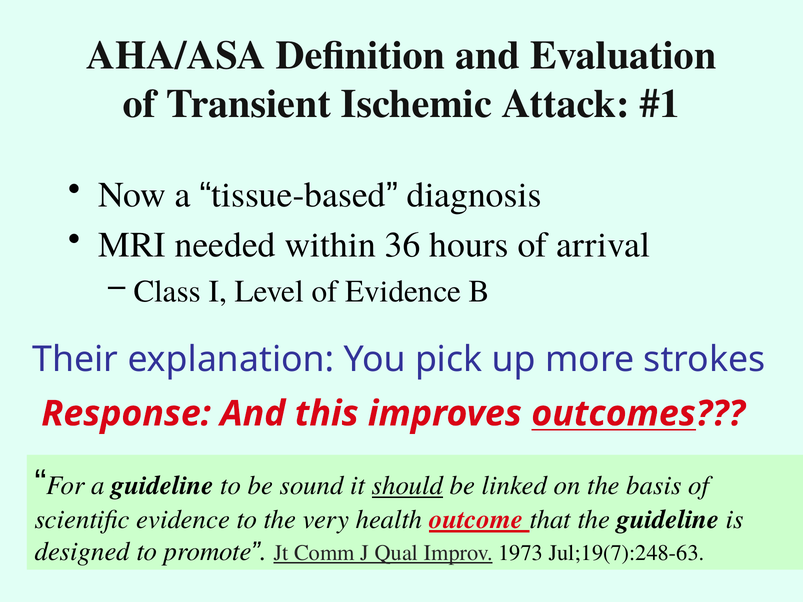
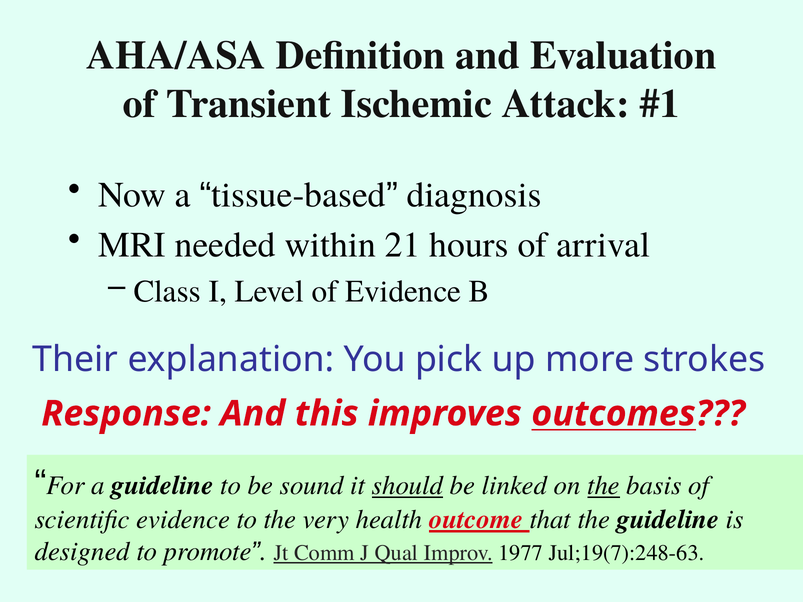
36: 36 -> 21
the at (604, 486) underline: none -> present
1973: 1973 -> 1977
